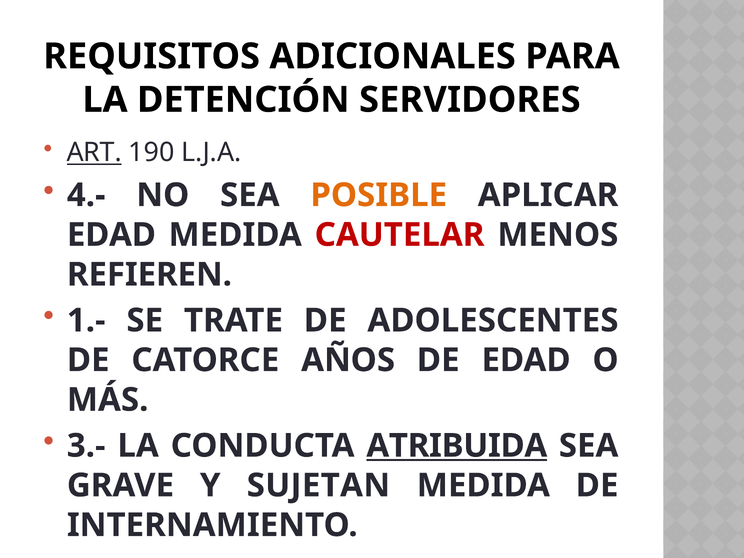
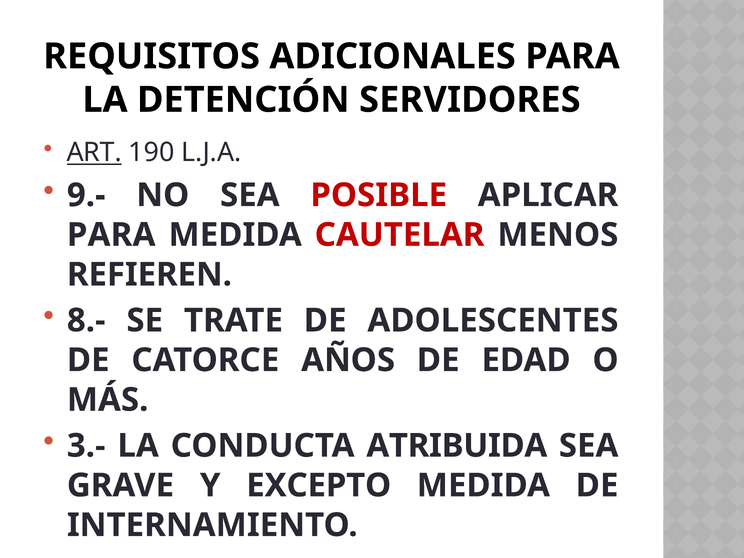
4.-: 4.- -> 9.-
POSIBLE colour: orange -> red
EDAD at (111, 235): EDAD -> PARA
1.-: 1.- -> 8.-
ATRIBUIDA underline: present -> none
SUJETAN: SUJETAN -> EXCEPTO
